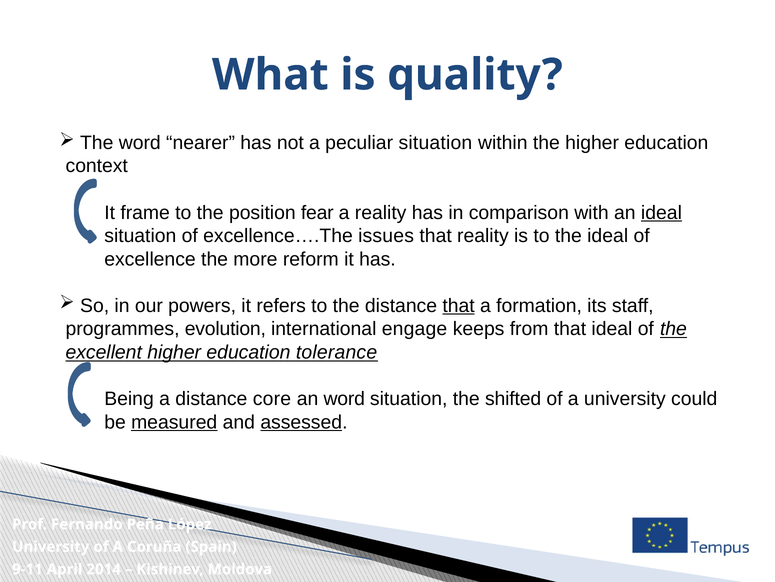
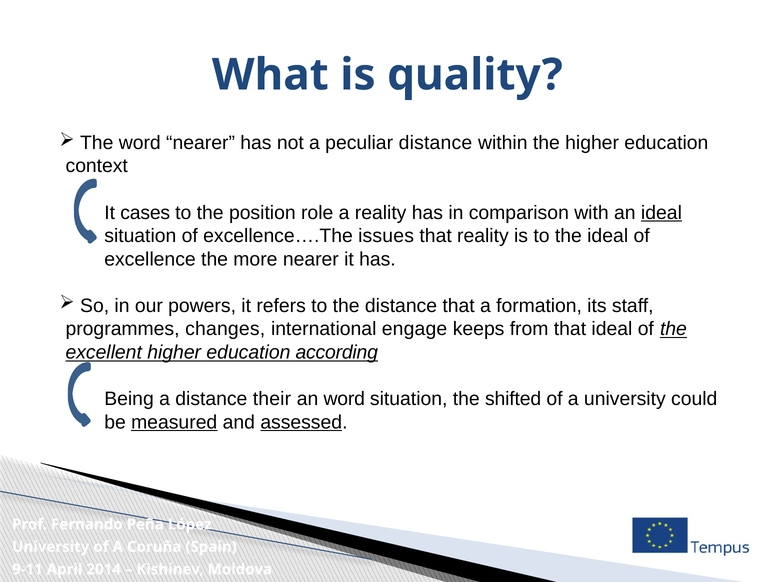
peculiar situation: situation -> distance
frame: frame -> cases
fear: fear -> role
more reform: reform -> nearer
that at (459, 305) underline: present -> none
evolution: evolution -> changes
tolerance: tolerance -> according
core: core -> their
